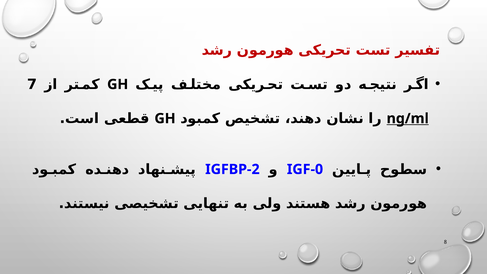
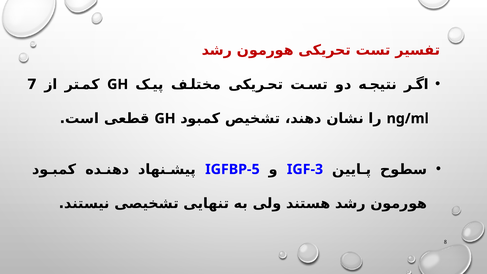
ng/ml underline: present -> none
IGFBP-2: IGFBP-2 -> IGFBP-5
IGF-0: IGF-0 -> IGF-3
